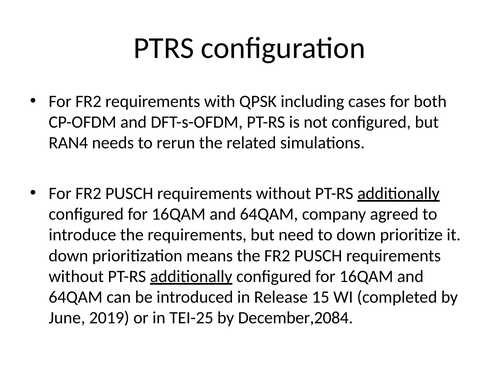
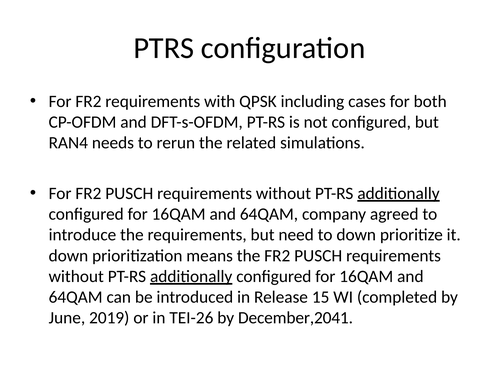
TEI-25: TEI-25 -> TEI-26
December,2084: December,2084 -> December,2041
